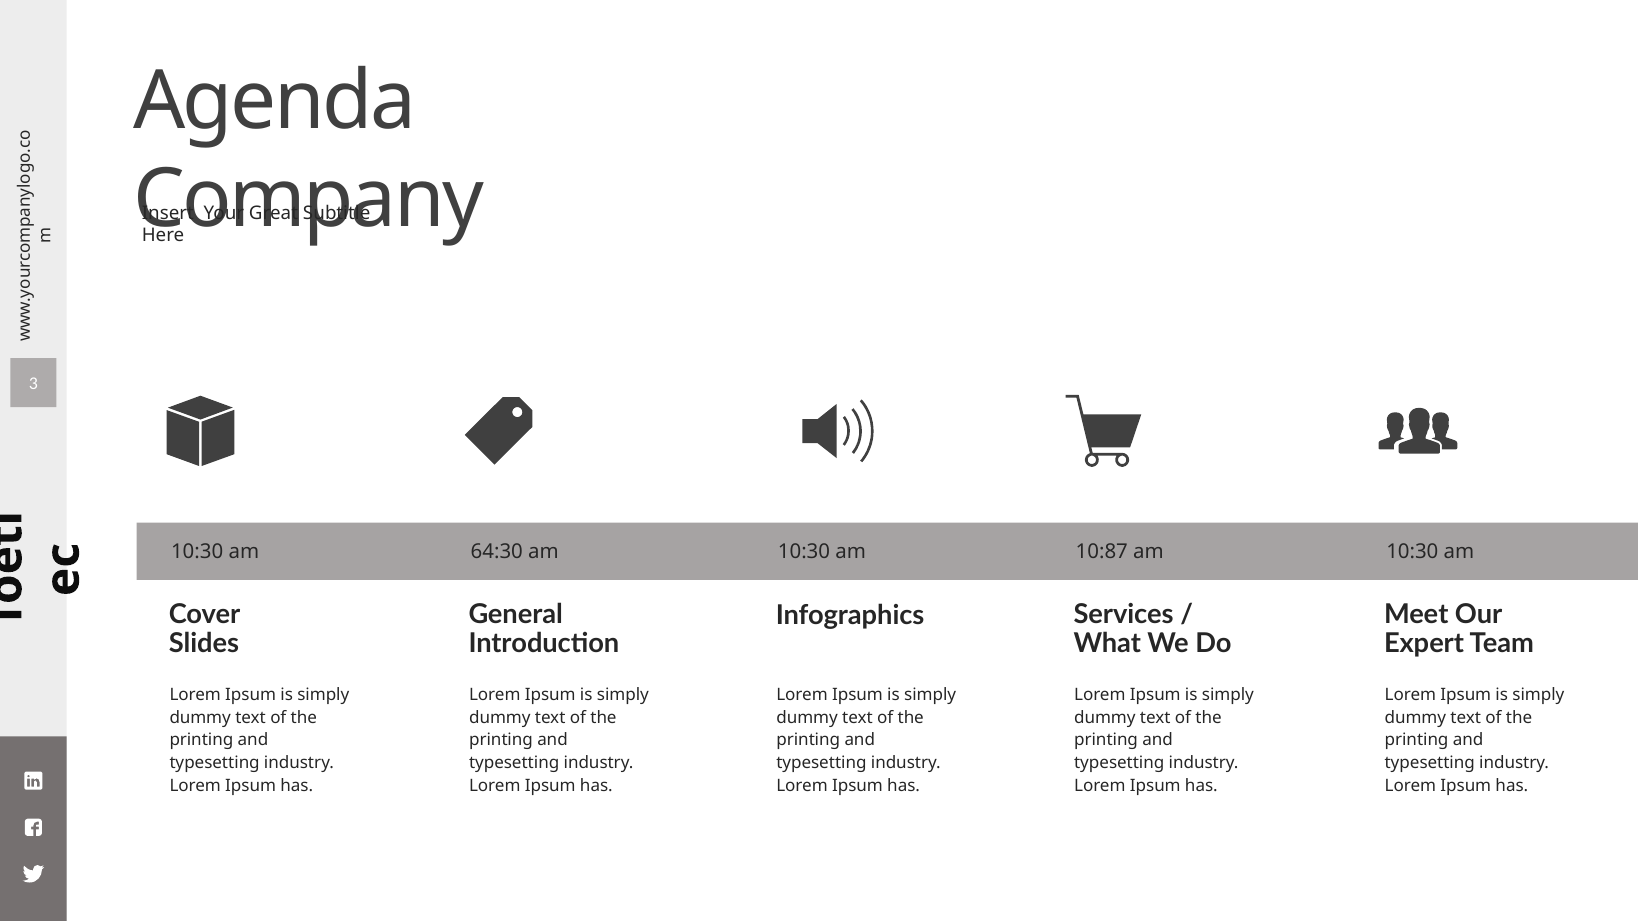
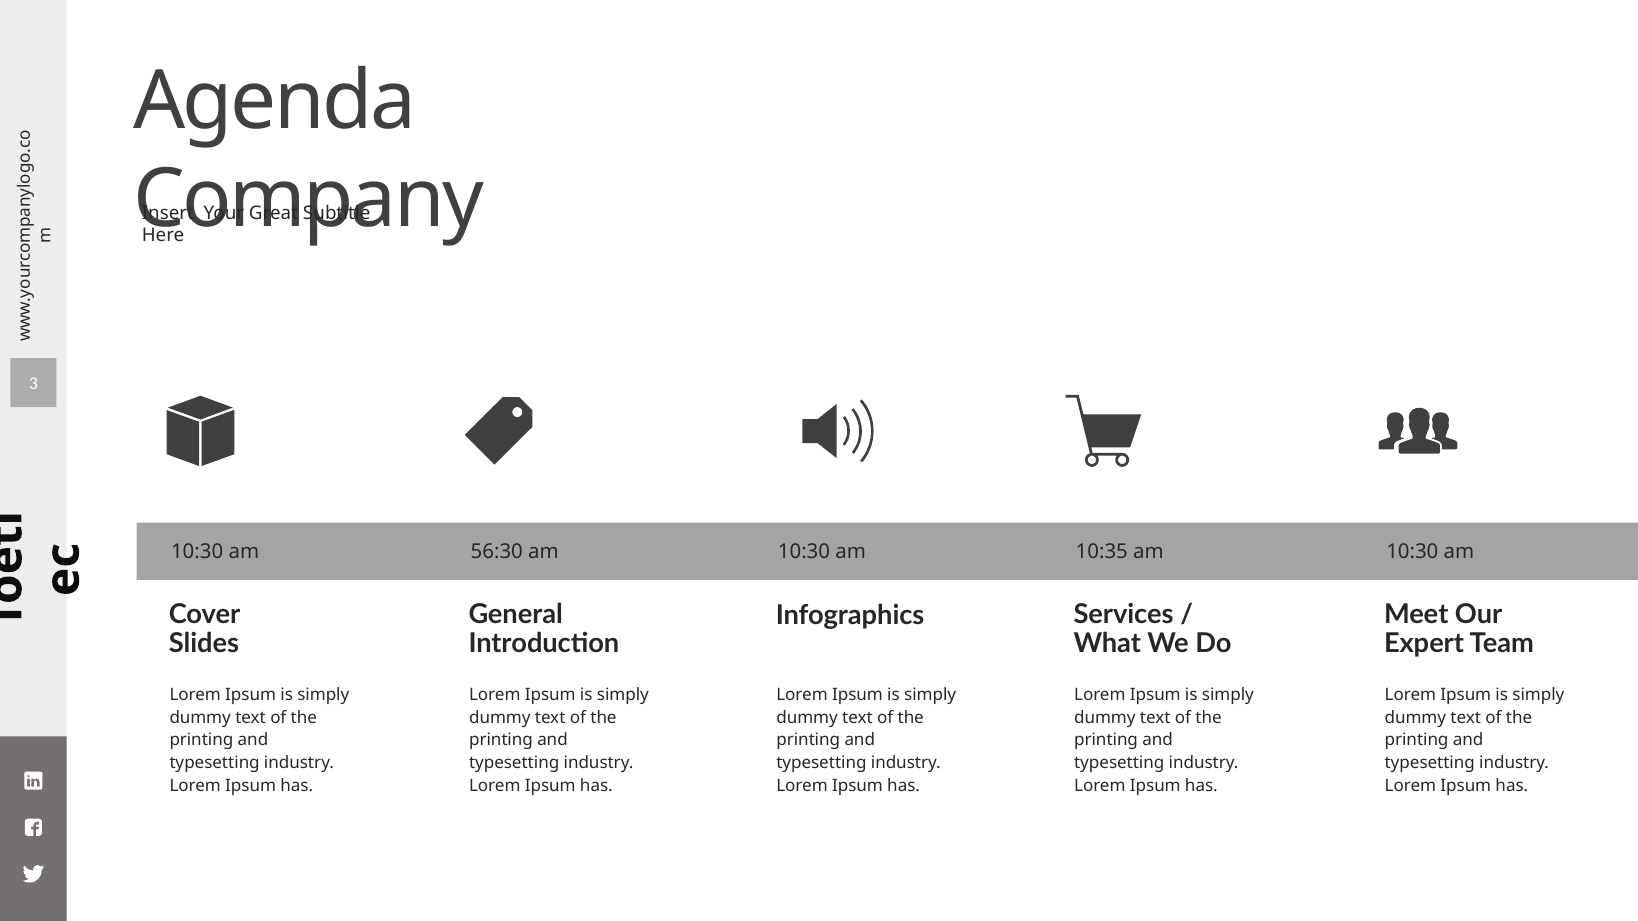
64:30: 64:30 -> 56:30
10:87: 10:87 -> 10:35
